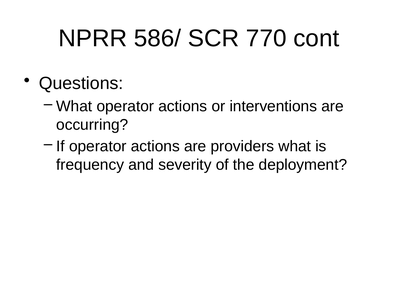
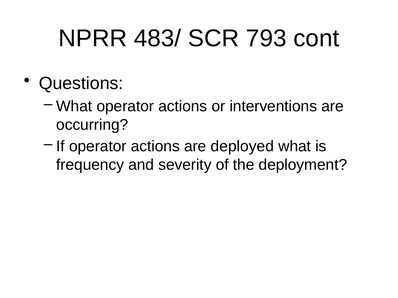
586/: 586/ -> 483/
770: 770 -> 793
providers: providers -> deployed
